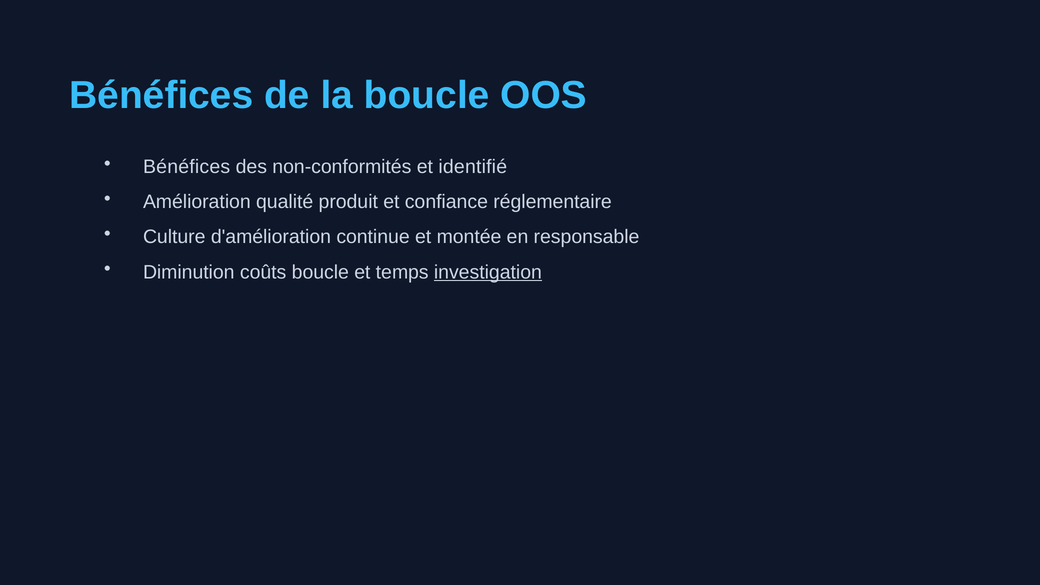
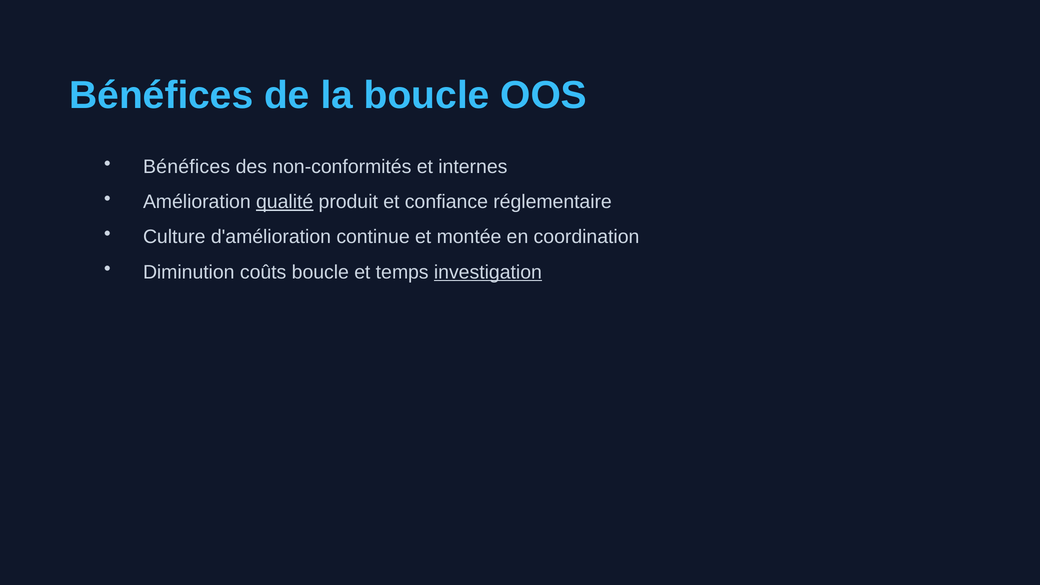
identifié: identifié -> internes
qualité underline: none -> present
responsable: responsable -> coordination
